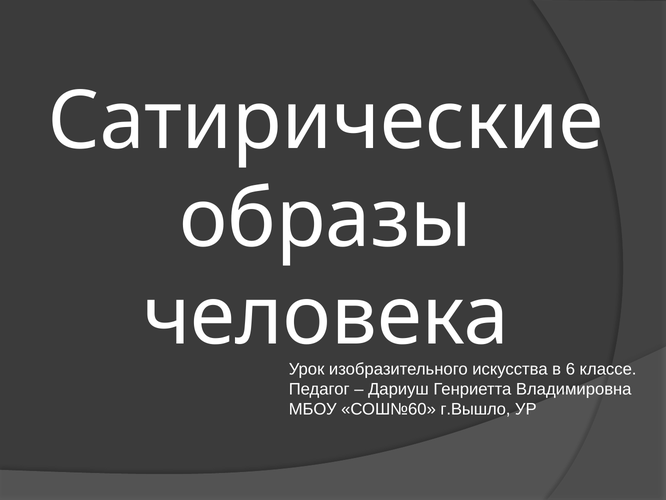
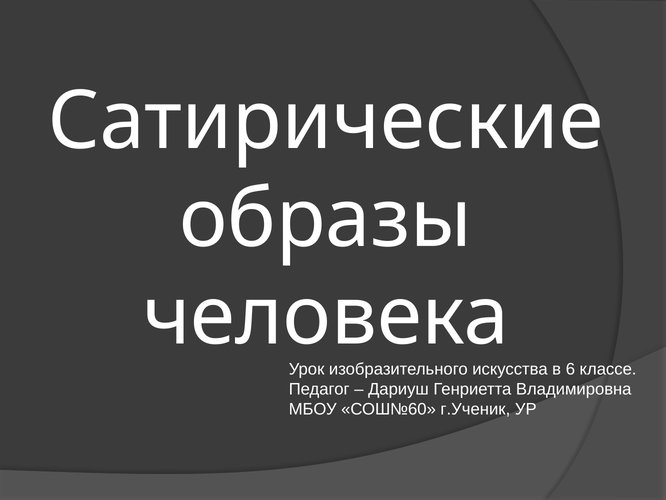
г.Вышло: г.Вышло -> г.Ученик
